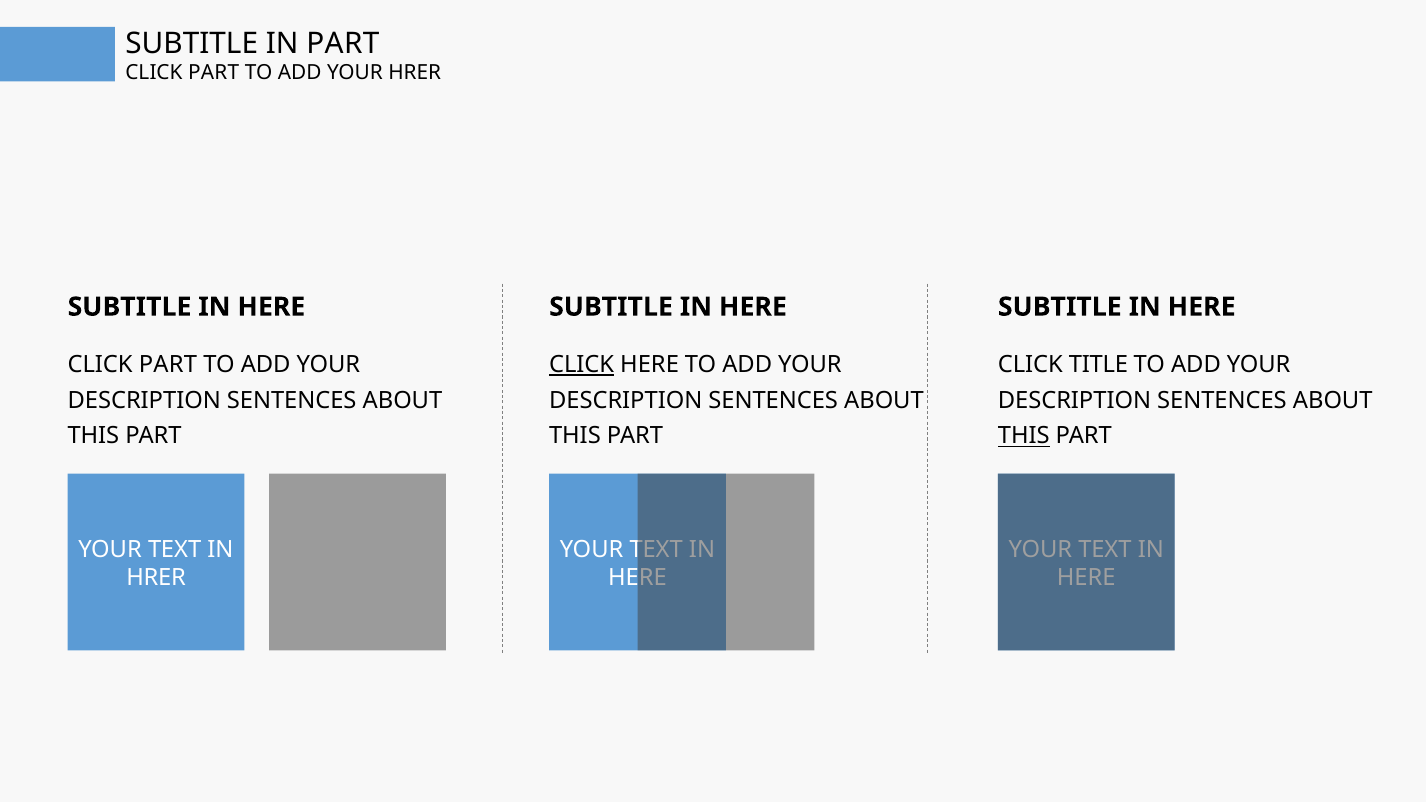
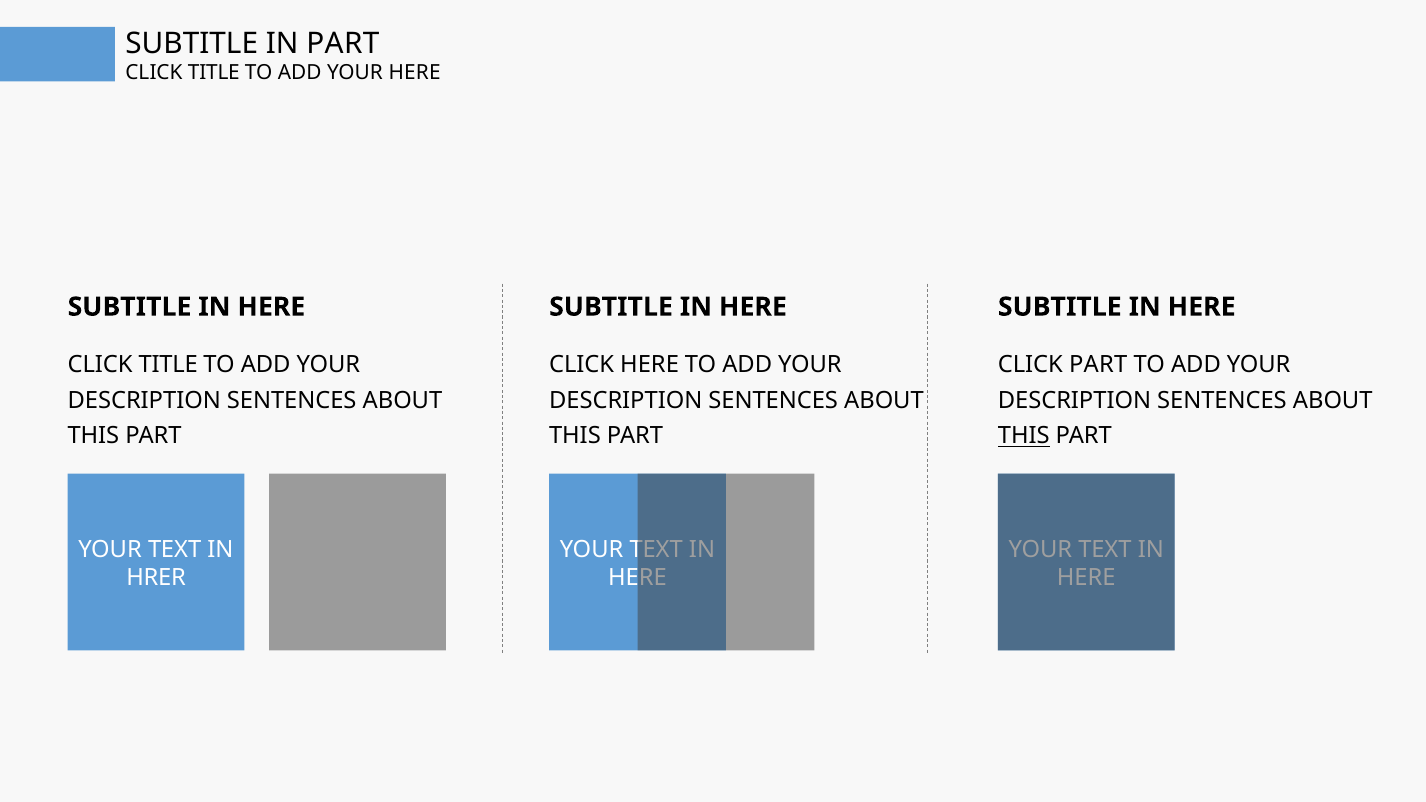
PART at (214, 73): PART -> TITLE
YOUR HRER: HRER -> HERE
PART at (168, 365): PART -> TITLE
CLICK at (582, 365) underline: present -> none
CLICK TITLE: TITLE -> PART
